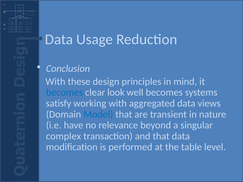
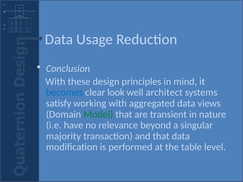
well becomes: becomes -> architect
Model colour: blue -> green
complex: complex -> majority
